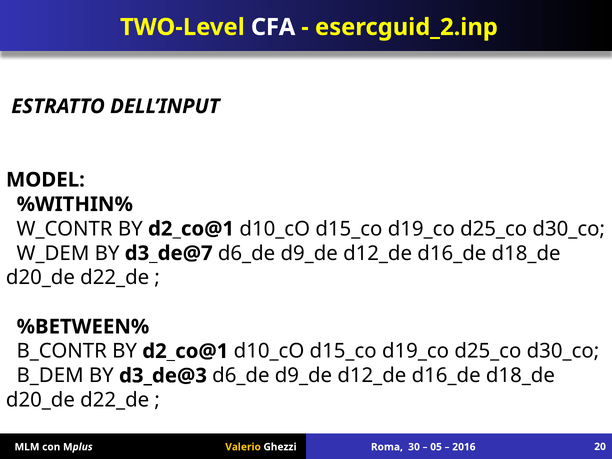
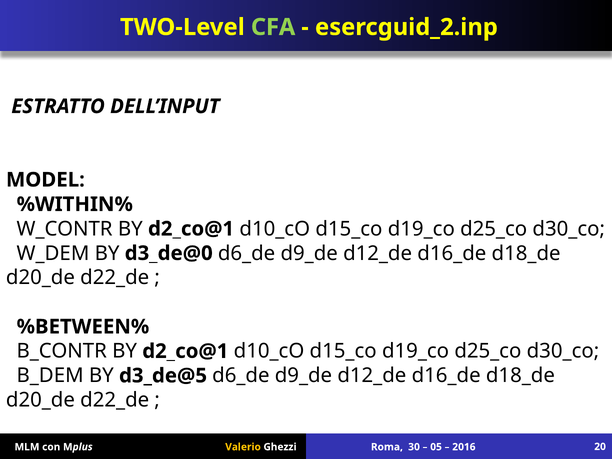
CFA colour: white -> light green
d3_de@7: d3_de@7 -> d3_de@0
d3_de@3: d3_de@3 -> d3_de@5
